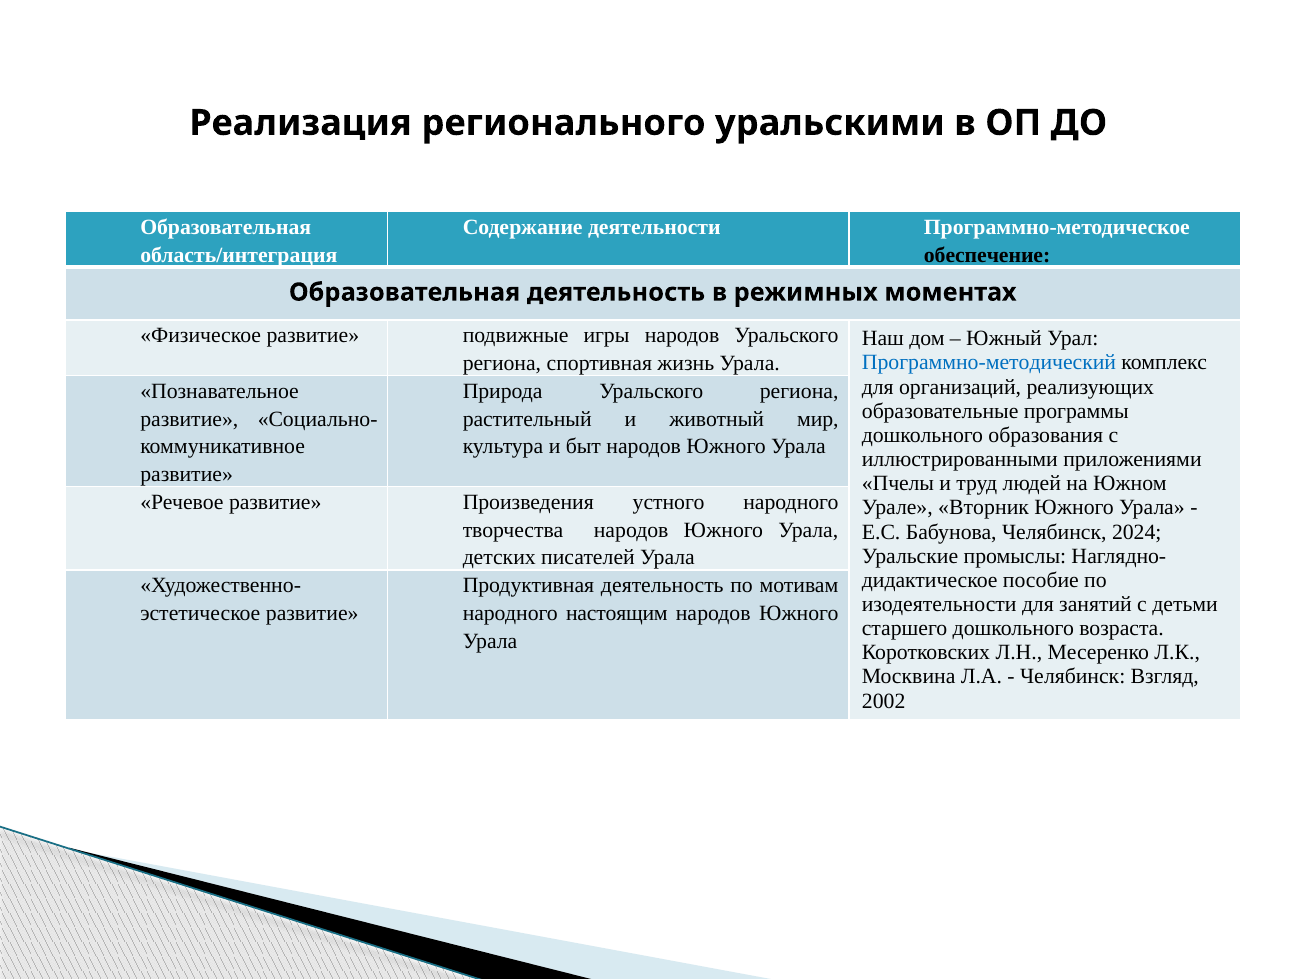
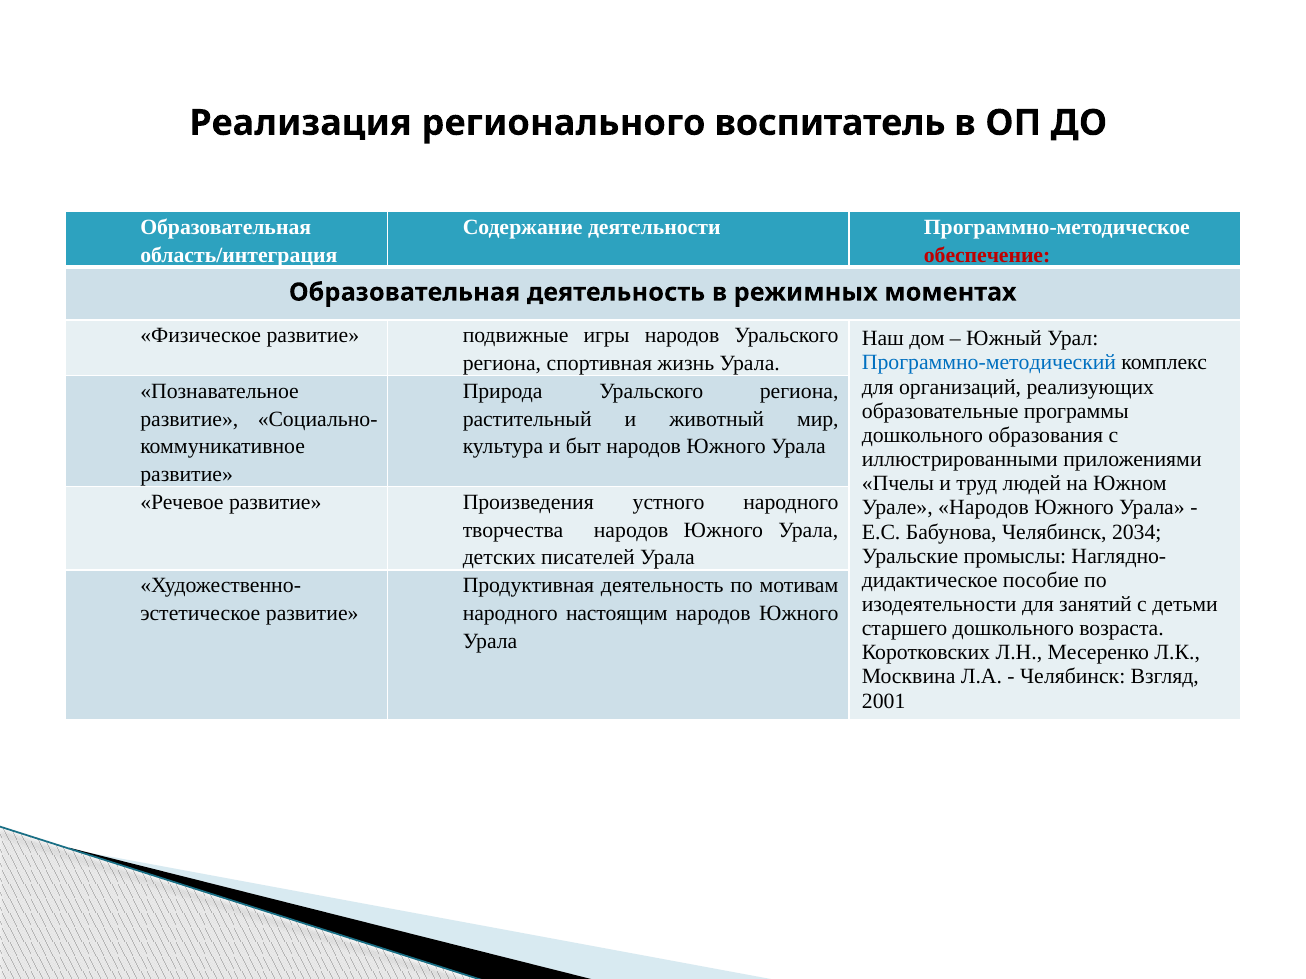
уральскими: уральскими -> воспитатель
обеспечение colour: black -> red
Урале Вторник: Вторник -> Народов
2024: 2024 -> 2034
2002: 2002 -> 2001
